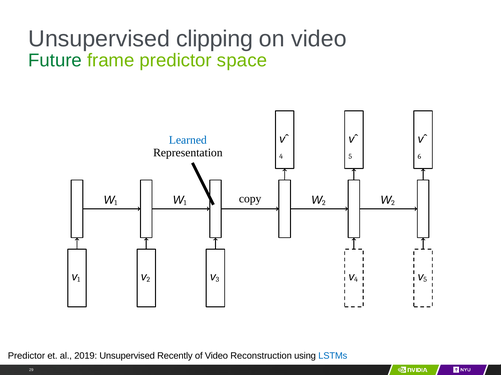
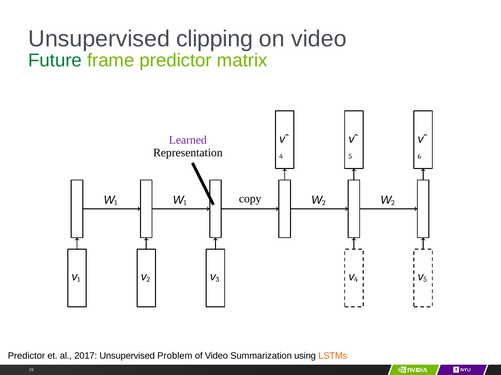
space: space -> matrix
Learned colour: blue -> purple
2019: 2019 -> 2017
Recently: Recently -> Problem
Reconstruction: Reconstruction -> Summarization
LSTMs colour: blue -> orange
